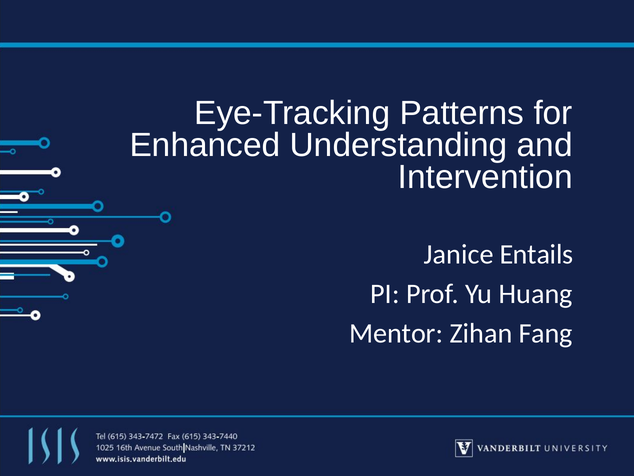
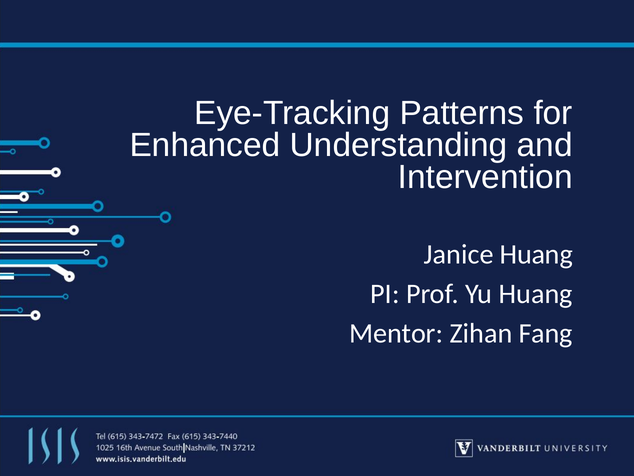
Janice Entails: Entails -> Huang
